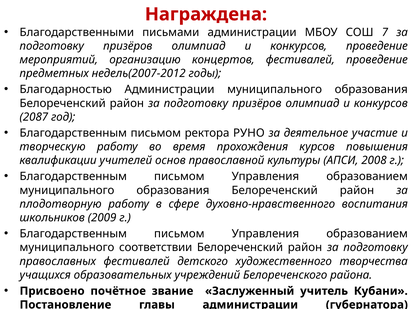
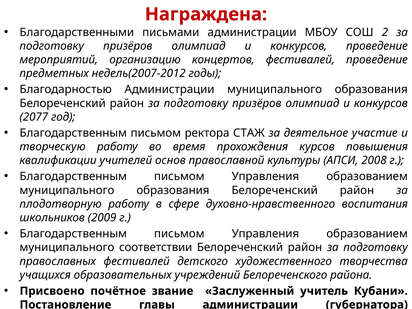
7: 7 -> 2
2087: 2087 -> 2077
РУНО: РУНО -> СТАЖ
